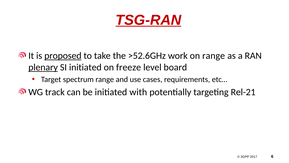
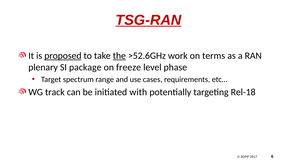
the underline: none -> present
on range: range -> terms
plenary underline: present -> none
SI initiated: initiated -> package
board: board -> phase
Rel-21: Rel-21 -> Rel-18
